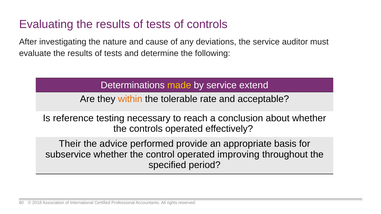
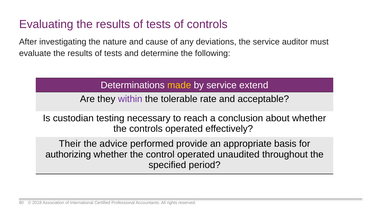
within colour: orange -> purple
reference: reference -> custodian
subservice: subservice -> authorizing
improving: improving -> unaudited
